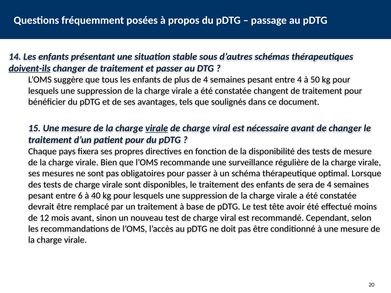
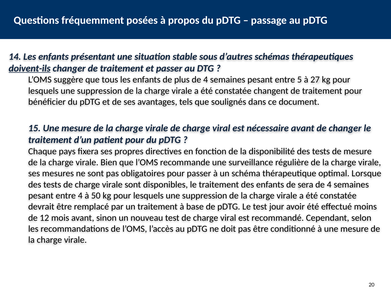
entre 4: 4 -> 5
50: 50 -> 27
virale at (157, 128) underline: present -> none
entre 6: 6 -> 4
40: 40 -> 50
tête: tête -> jour
